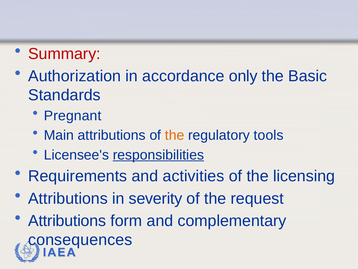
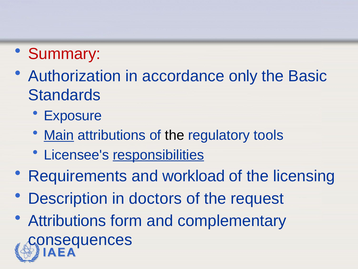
Pregnant: Pregnant -> Exposure
Main underline: none -> present
the at (175, 135) colour: orange -> black
activities: activities -> workload
Attributions at (68, 198): Attributions -> Description
severity: severity -> doctors
